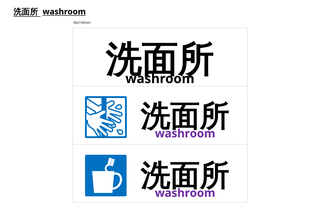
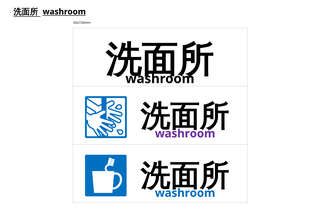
washroom at (185, 193) colour: purple -> blue
